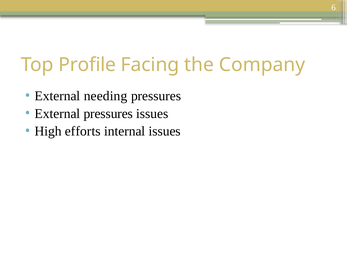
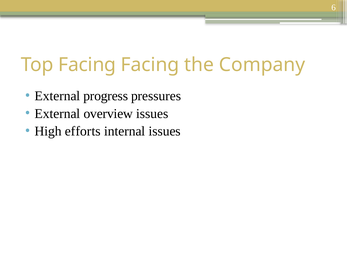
Top Profile: Profile -> Facing
needing: needing -> progress
External pressures: pressures -> overview
